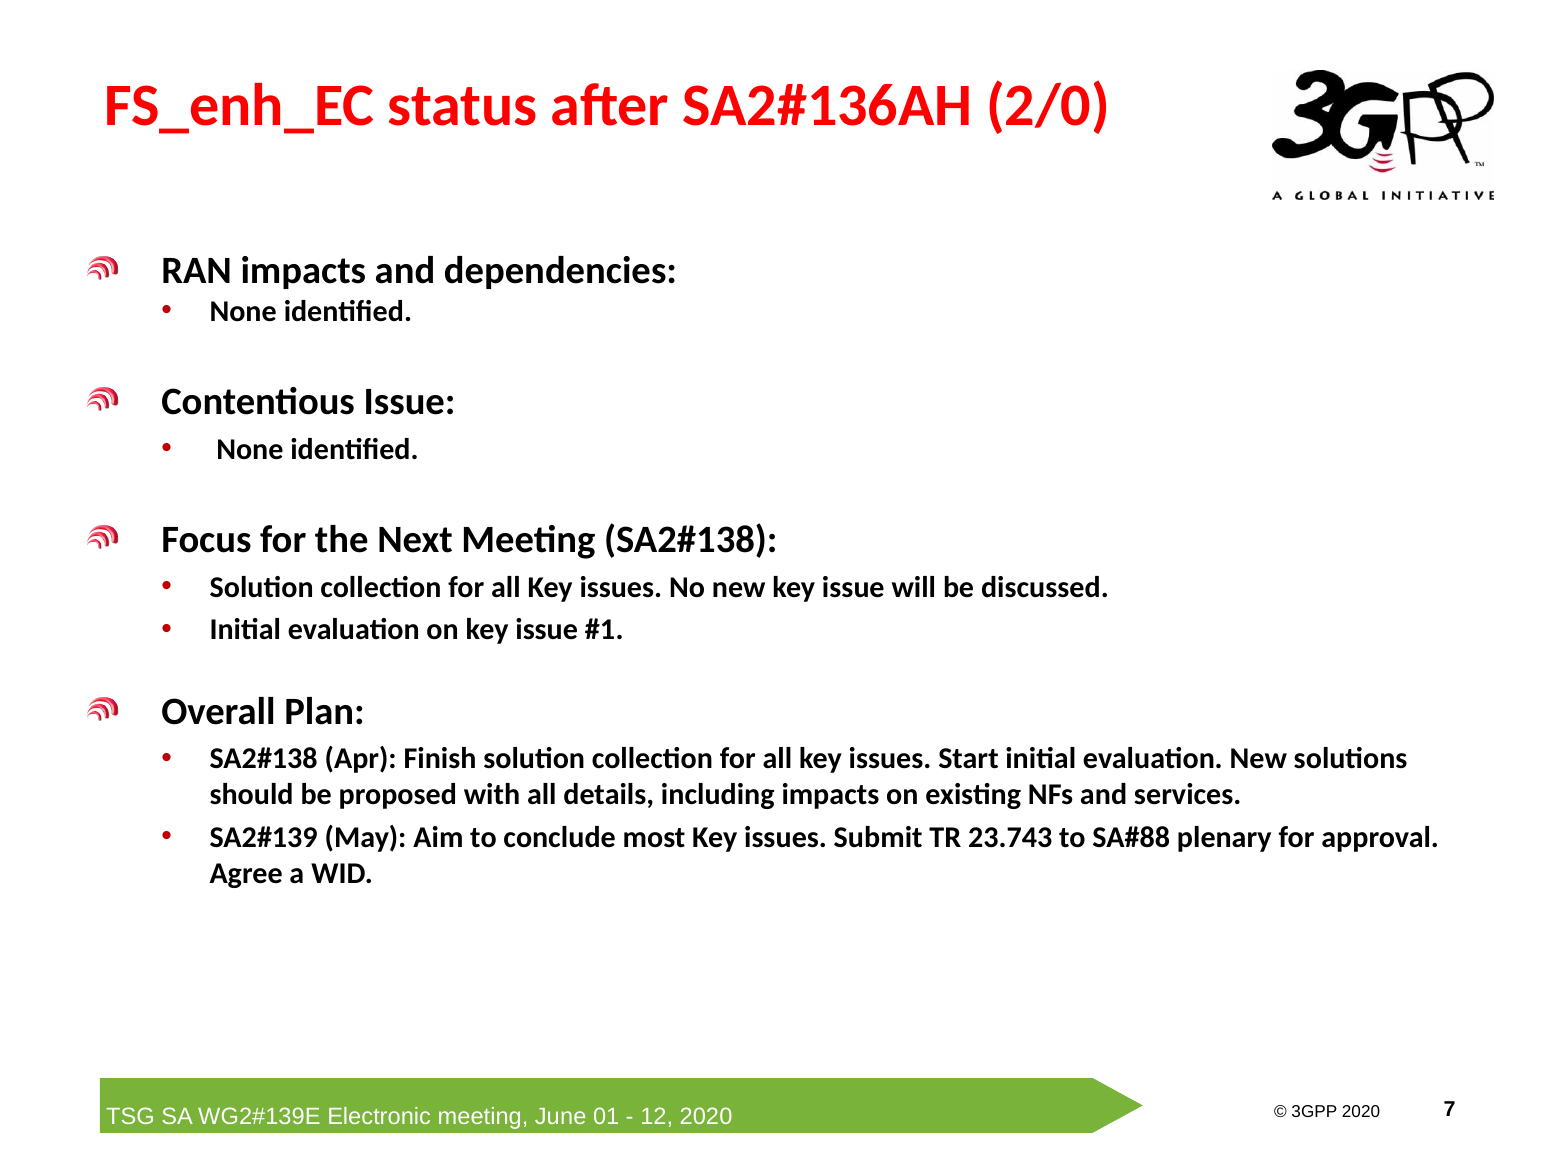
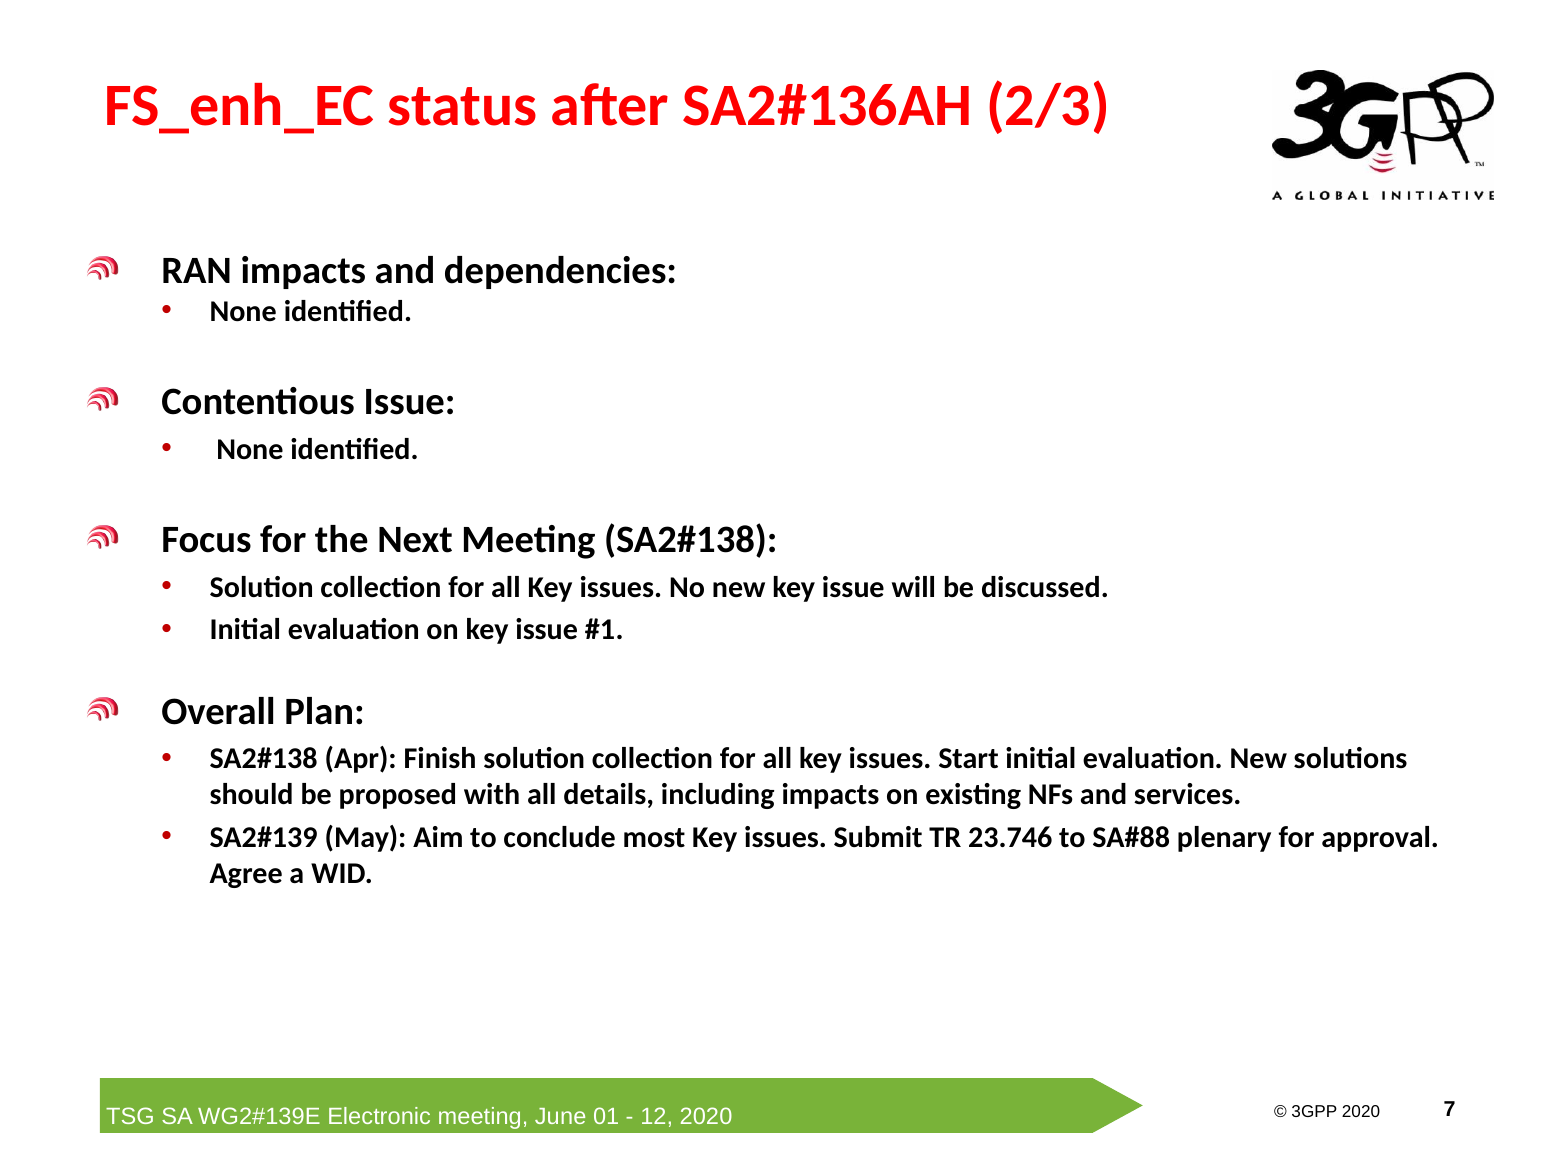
2/0: 2/0 -> 2/3
23.743: 23.743 -> 23.746
